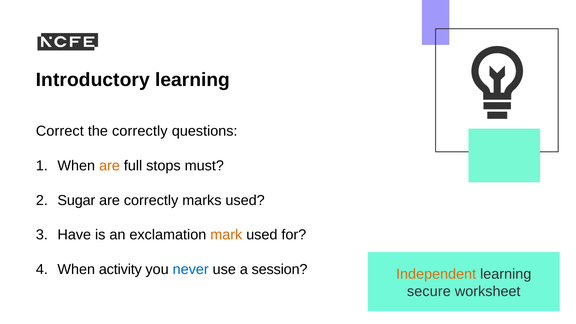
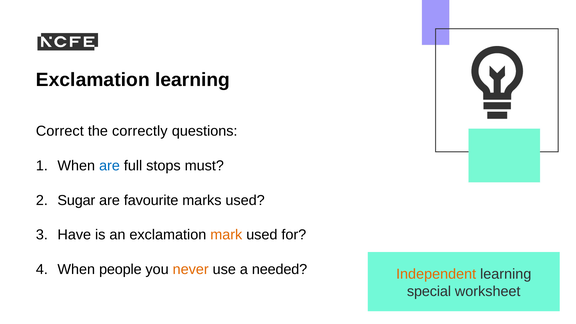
Introductory at (93, 80): Introductory -> Exclamation
are at (109, 166) colour: orange -> blue
are correctly: correctly -> favourite
activity: activity -> people
never colour: blue -> orange
session: session -> needed
secure: secure -> special
